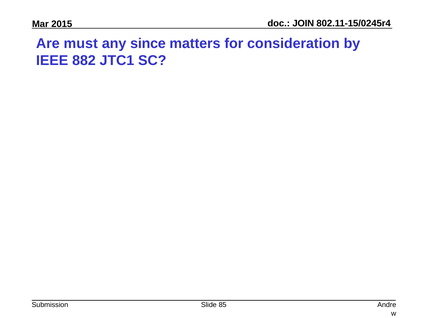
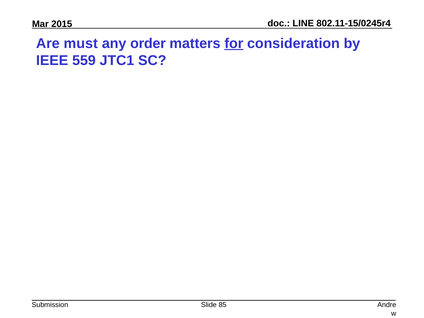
JOIN: JOIN -> LINE
since: since -> order
for underline: none -> present
882: 882 -> 559
